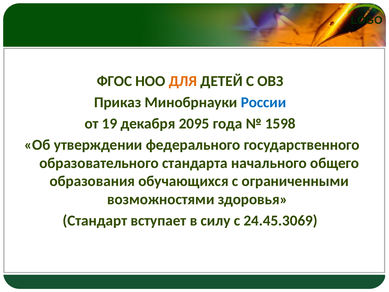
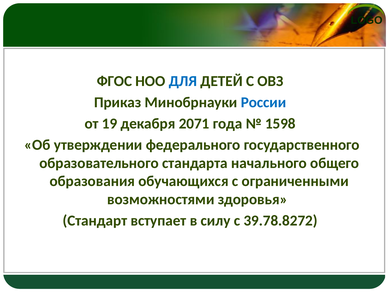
ДЛЯ colour: orange -> blue
2095: 2095 -> 2071
24.45.3069: 24.45.3069 -> 39.78.8272
